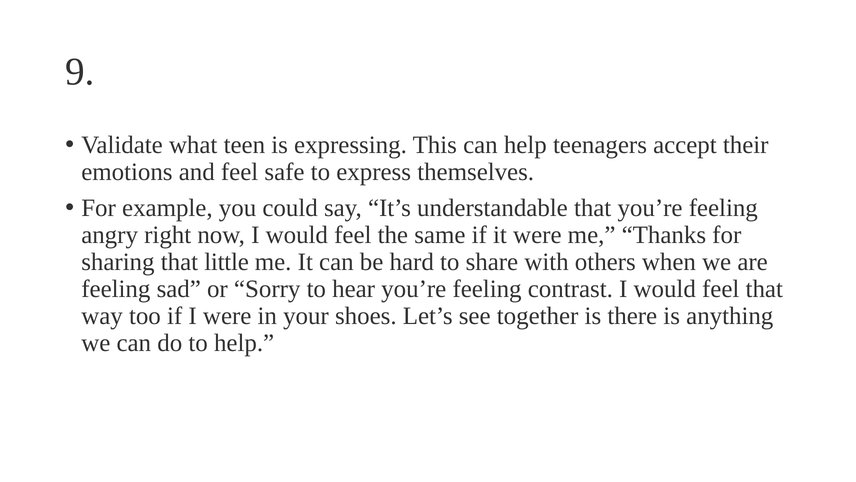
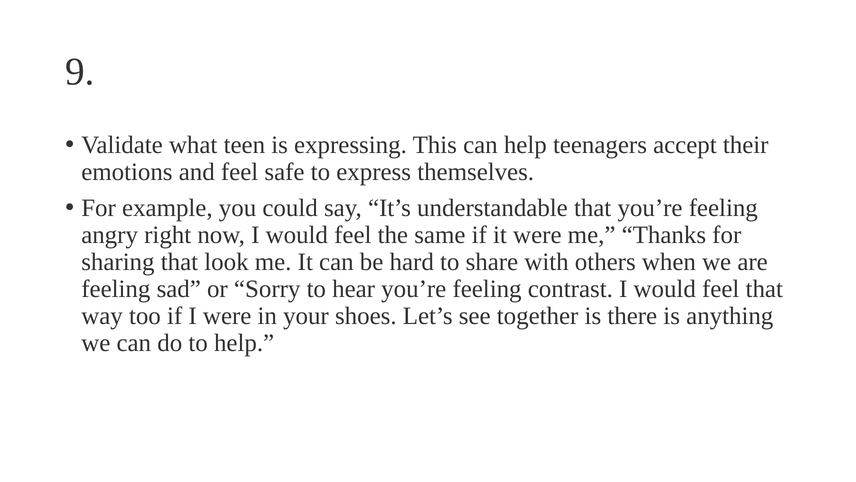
little: little -> look
